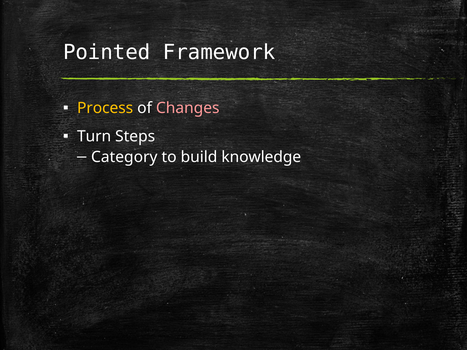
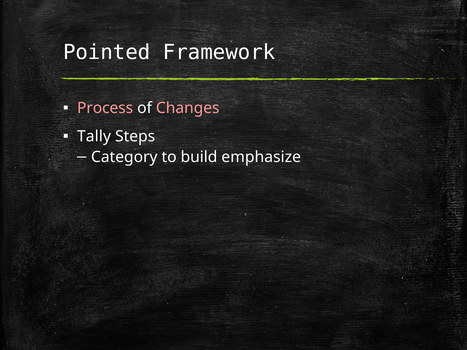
Process colour: yellow -> pink
Turn: Turn -> Tally
knowledge: knowledge -> emphasize
